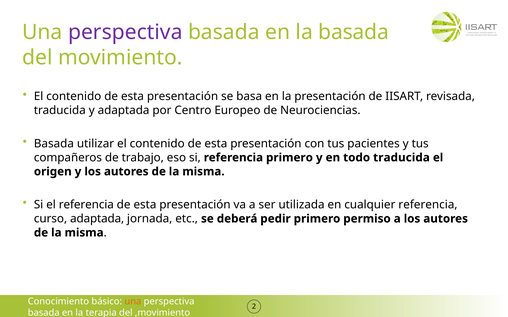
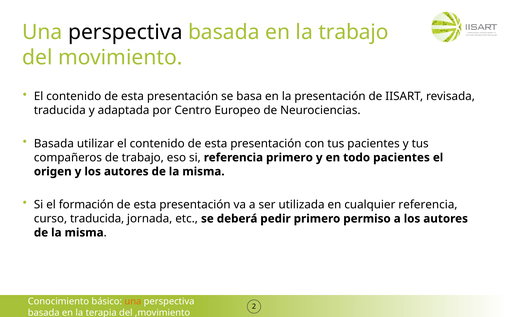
perspectiva at (125, 32) colour: purple -> black
la basada: basada -> trabajo
todo traducida: traducida -> pacientes
el referencia: referencia -> formación
curso adaptada: adaptada -> traducida
